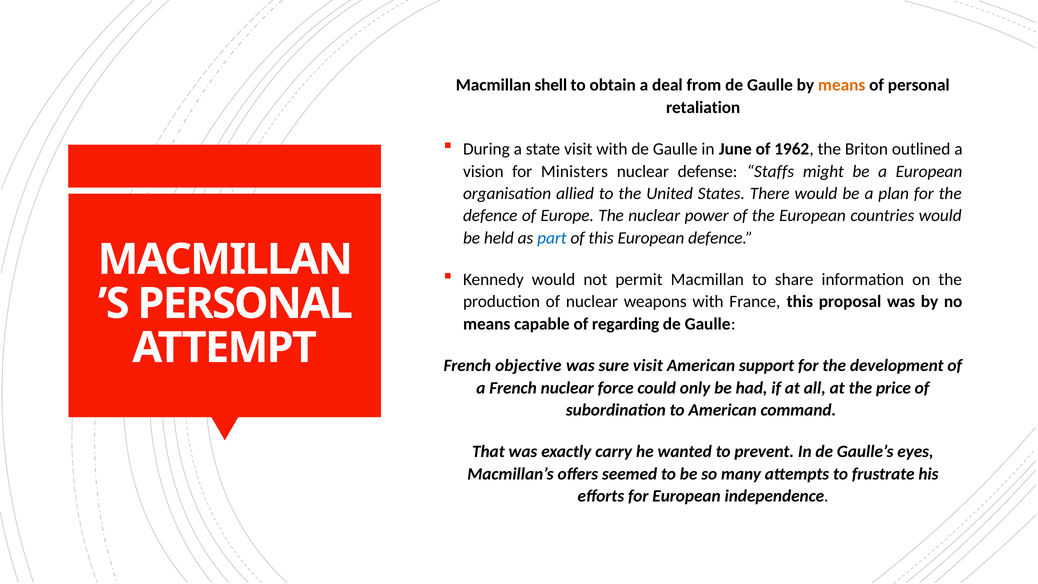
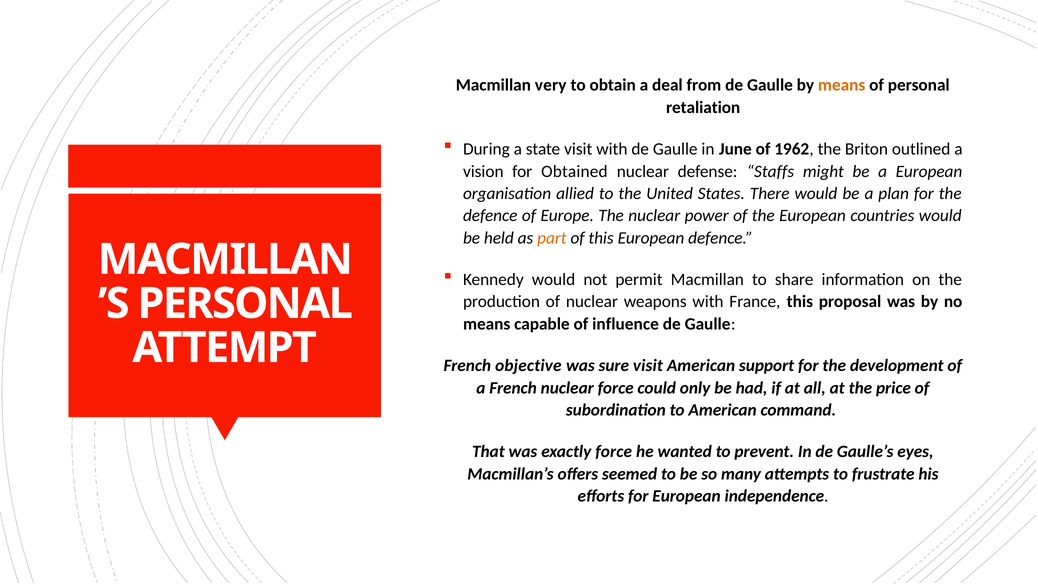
shell: shell -> very
Ministers: Ministers -> Obtained
part colour: blue -> orange
regarding: regarding -> influence
exactly carry: carry -> force
